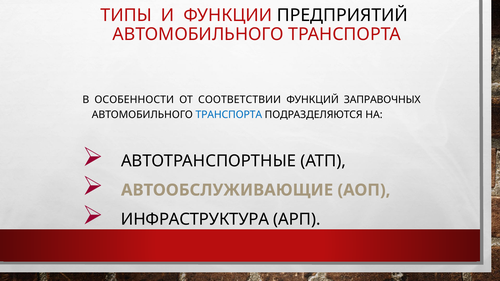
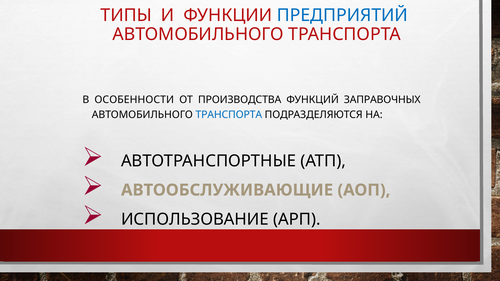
ПРЕДПРИЯТИЙ colour: black -> blue
СООТВЕТСТВИИ: СООТВЕТСТВИИ -> ПРОИЗВОДСТВА
ИНФРАСТРУКТУРА: ИНФРАСТРУКТУРА -> ИСПОЛЬЗОВАНИЕ
